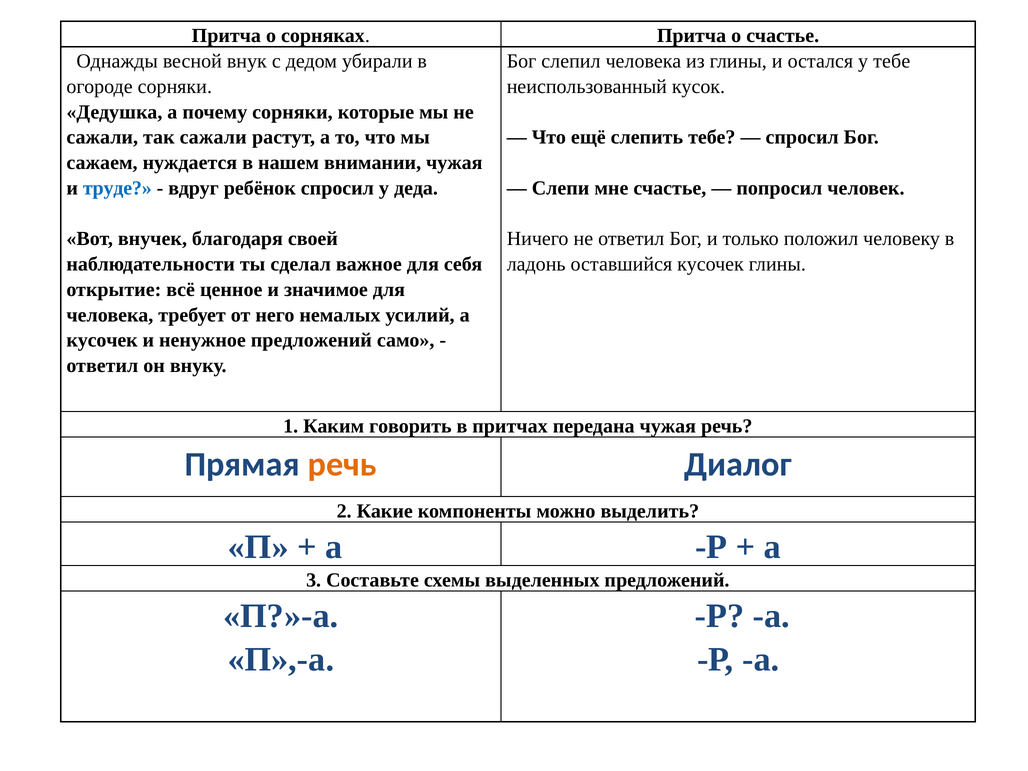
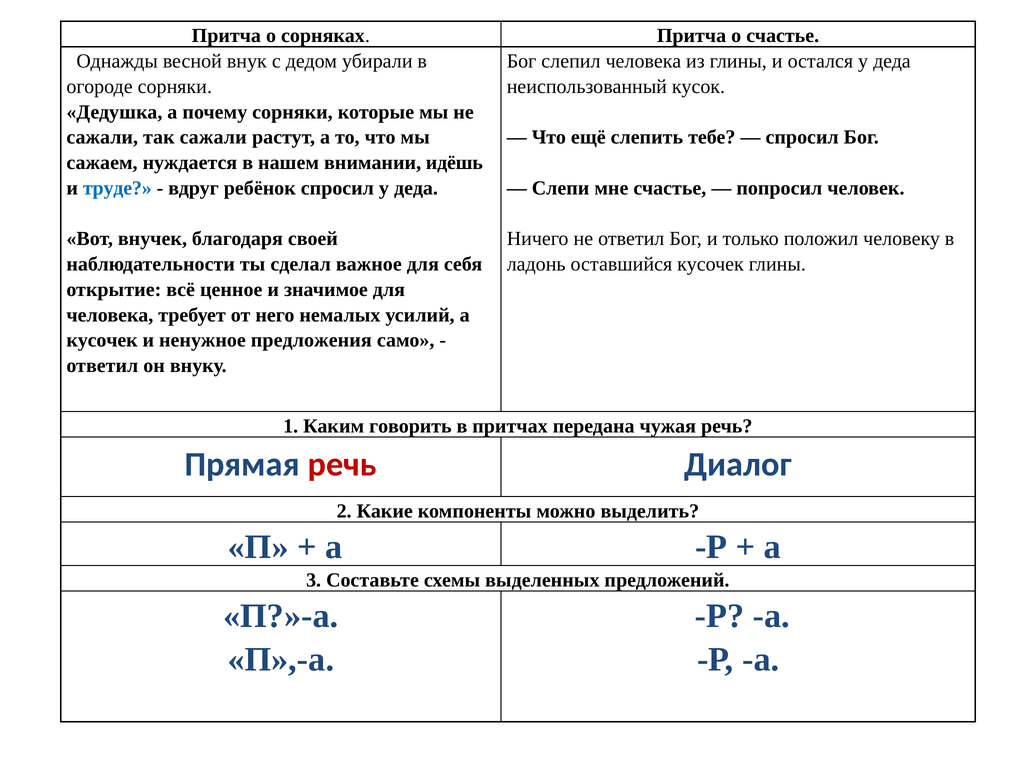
остался у тебе: тебе -> деда
внимании чужая: чужая -> идёшь
ненужное предложений: предложений -> предложения
речь at (342, 464) colour: orange -> red
